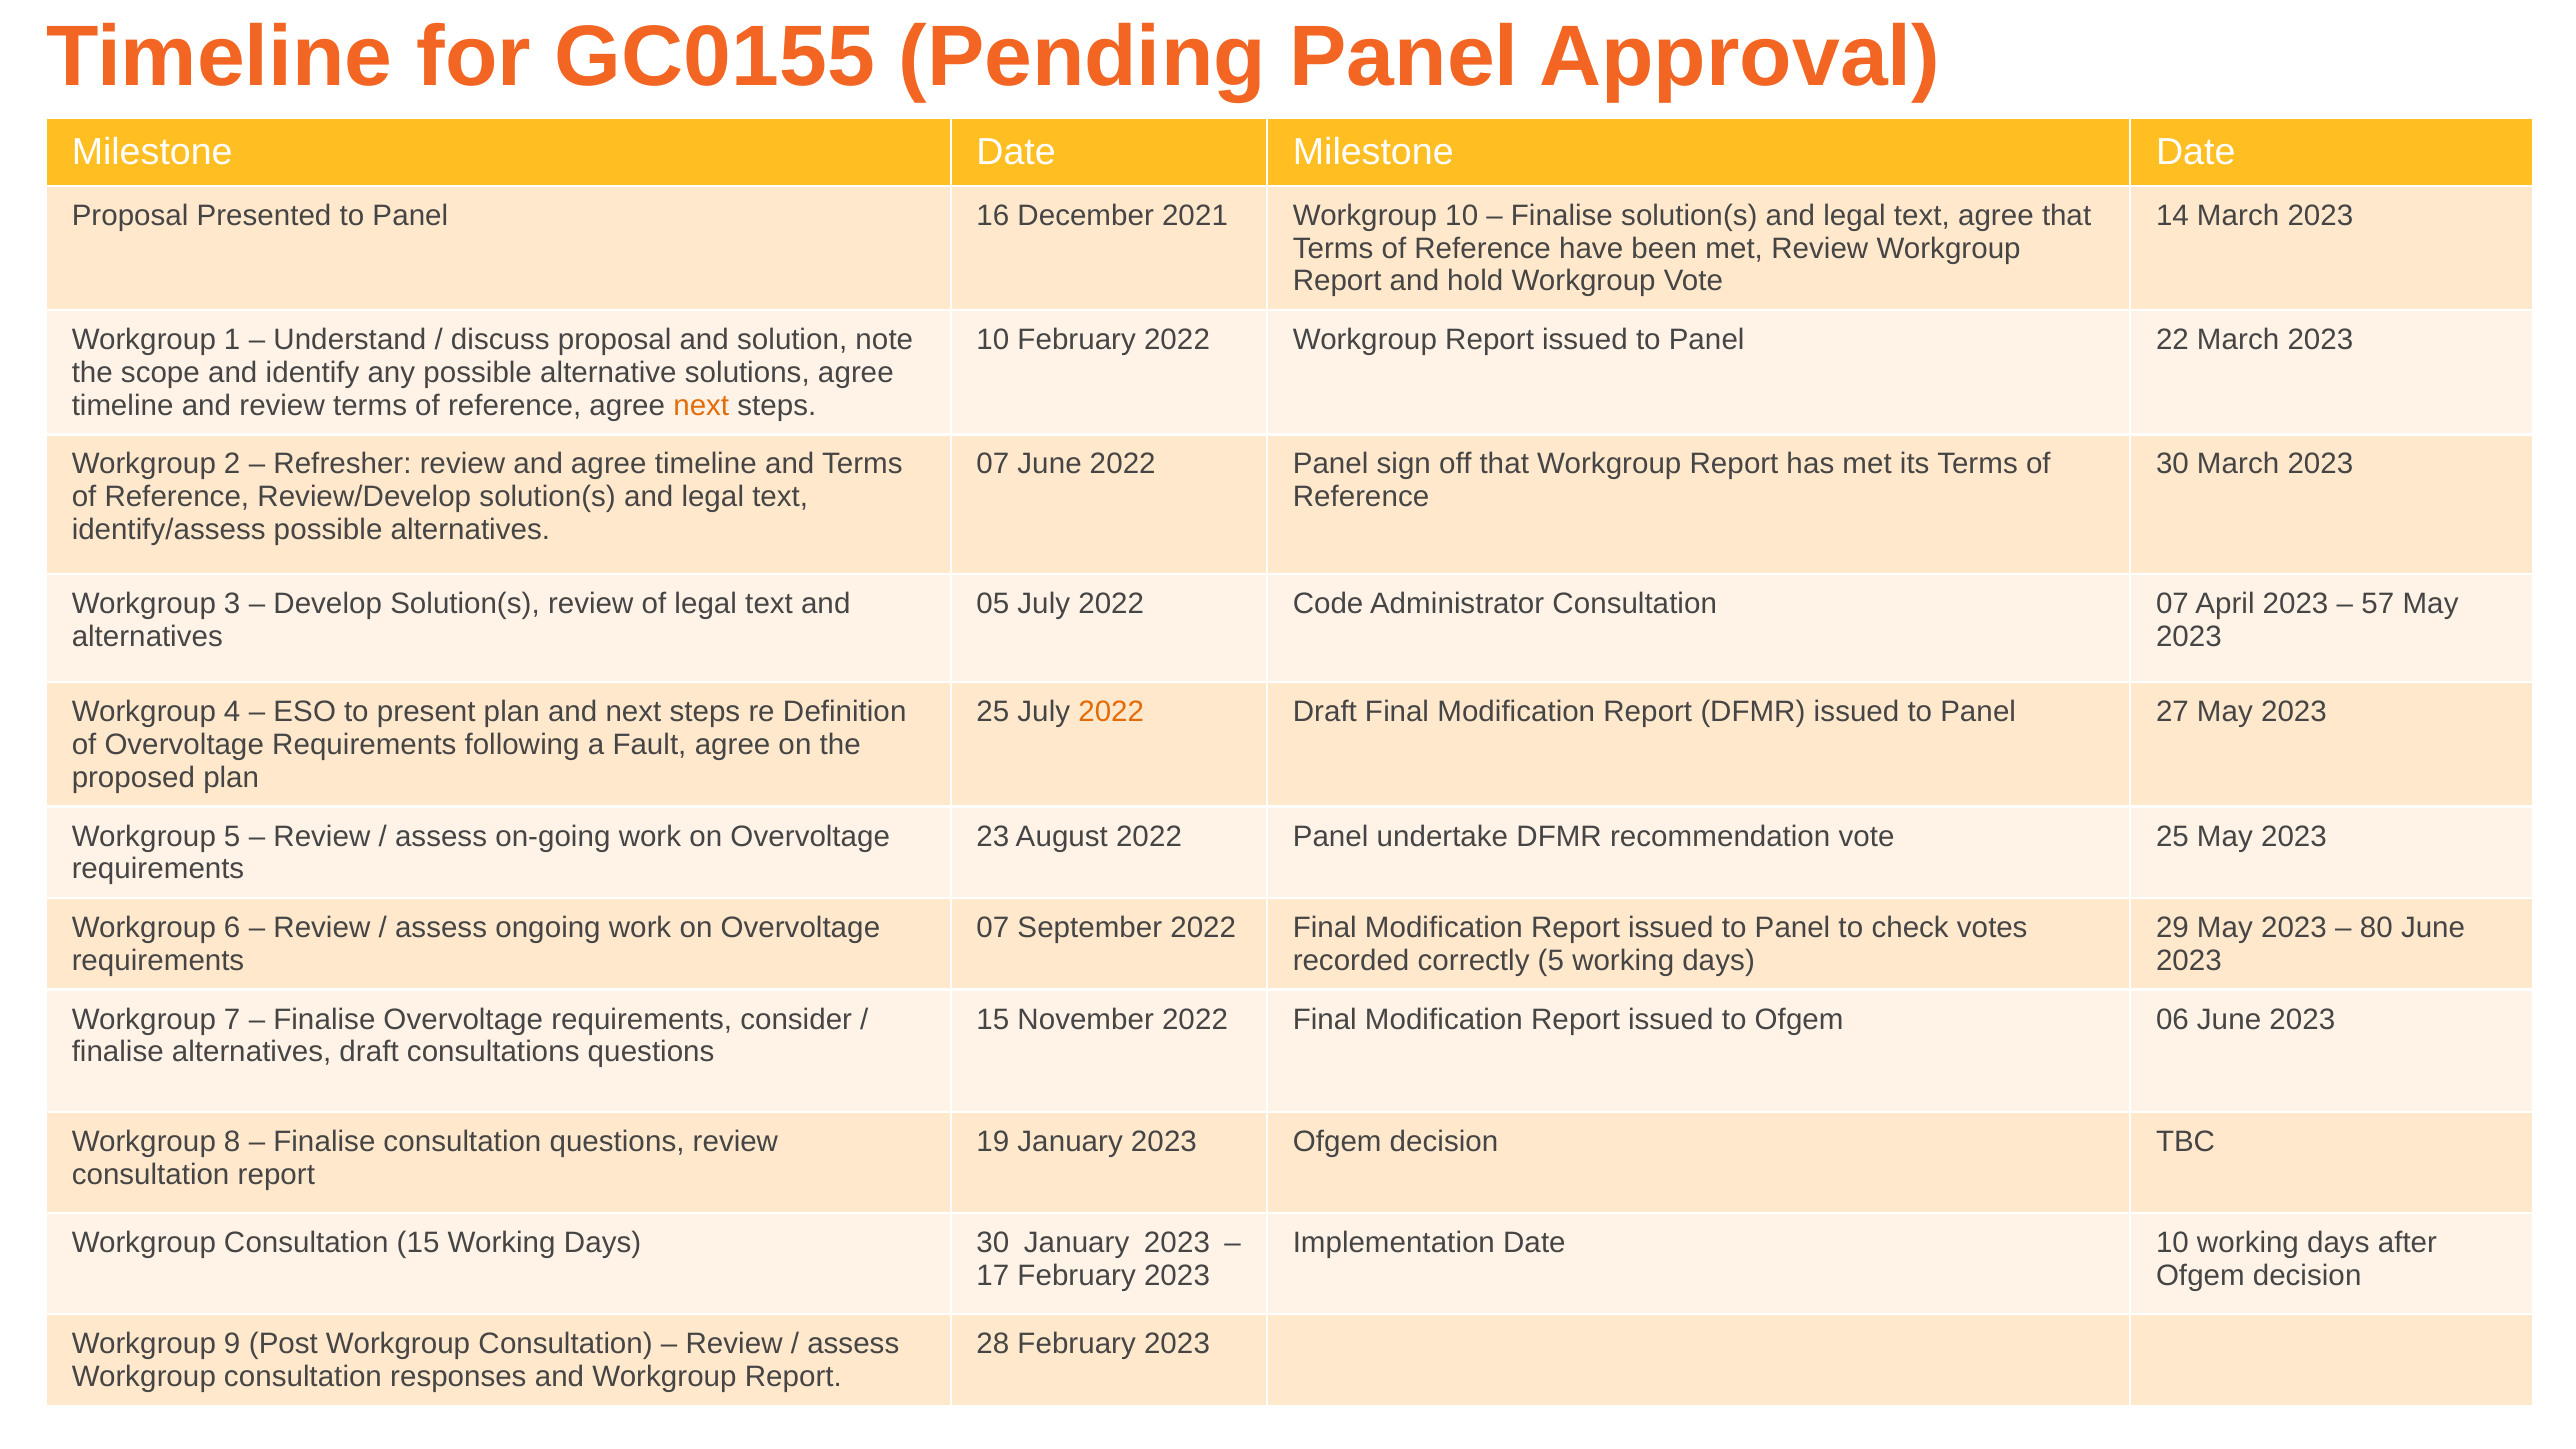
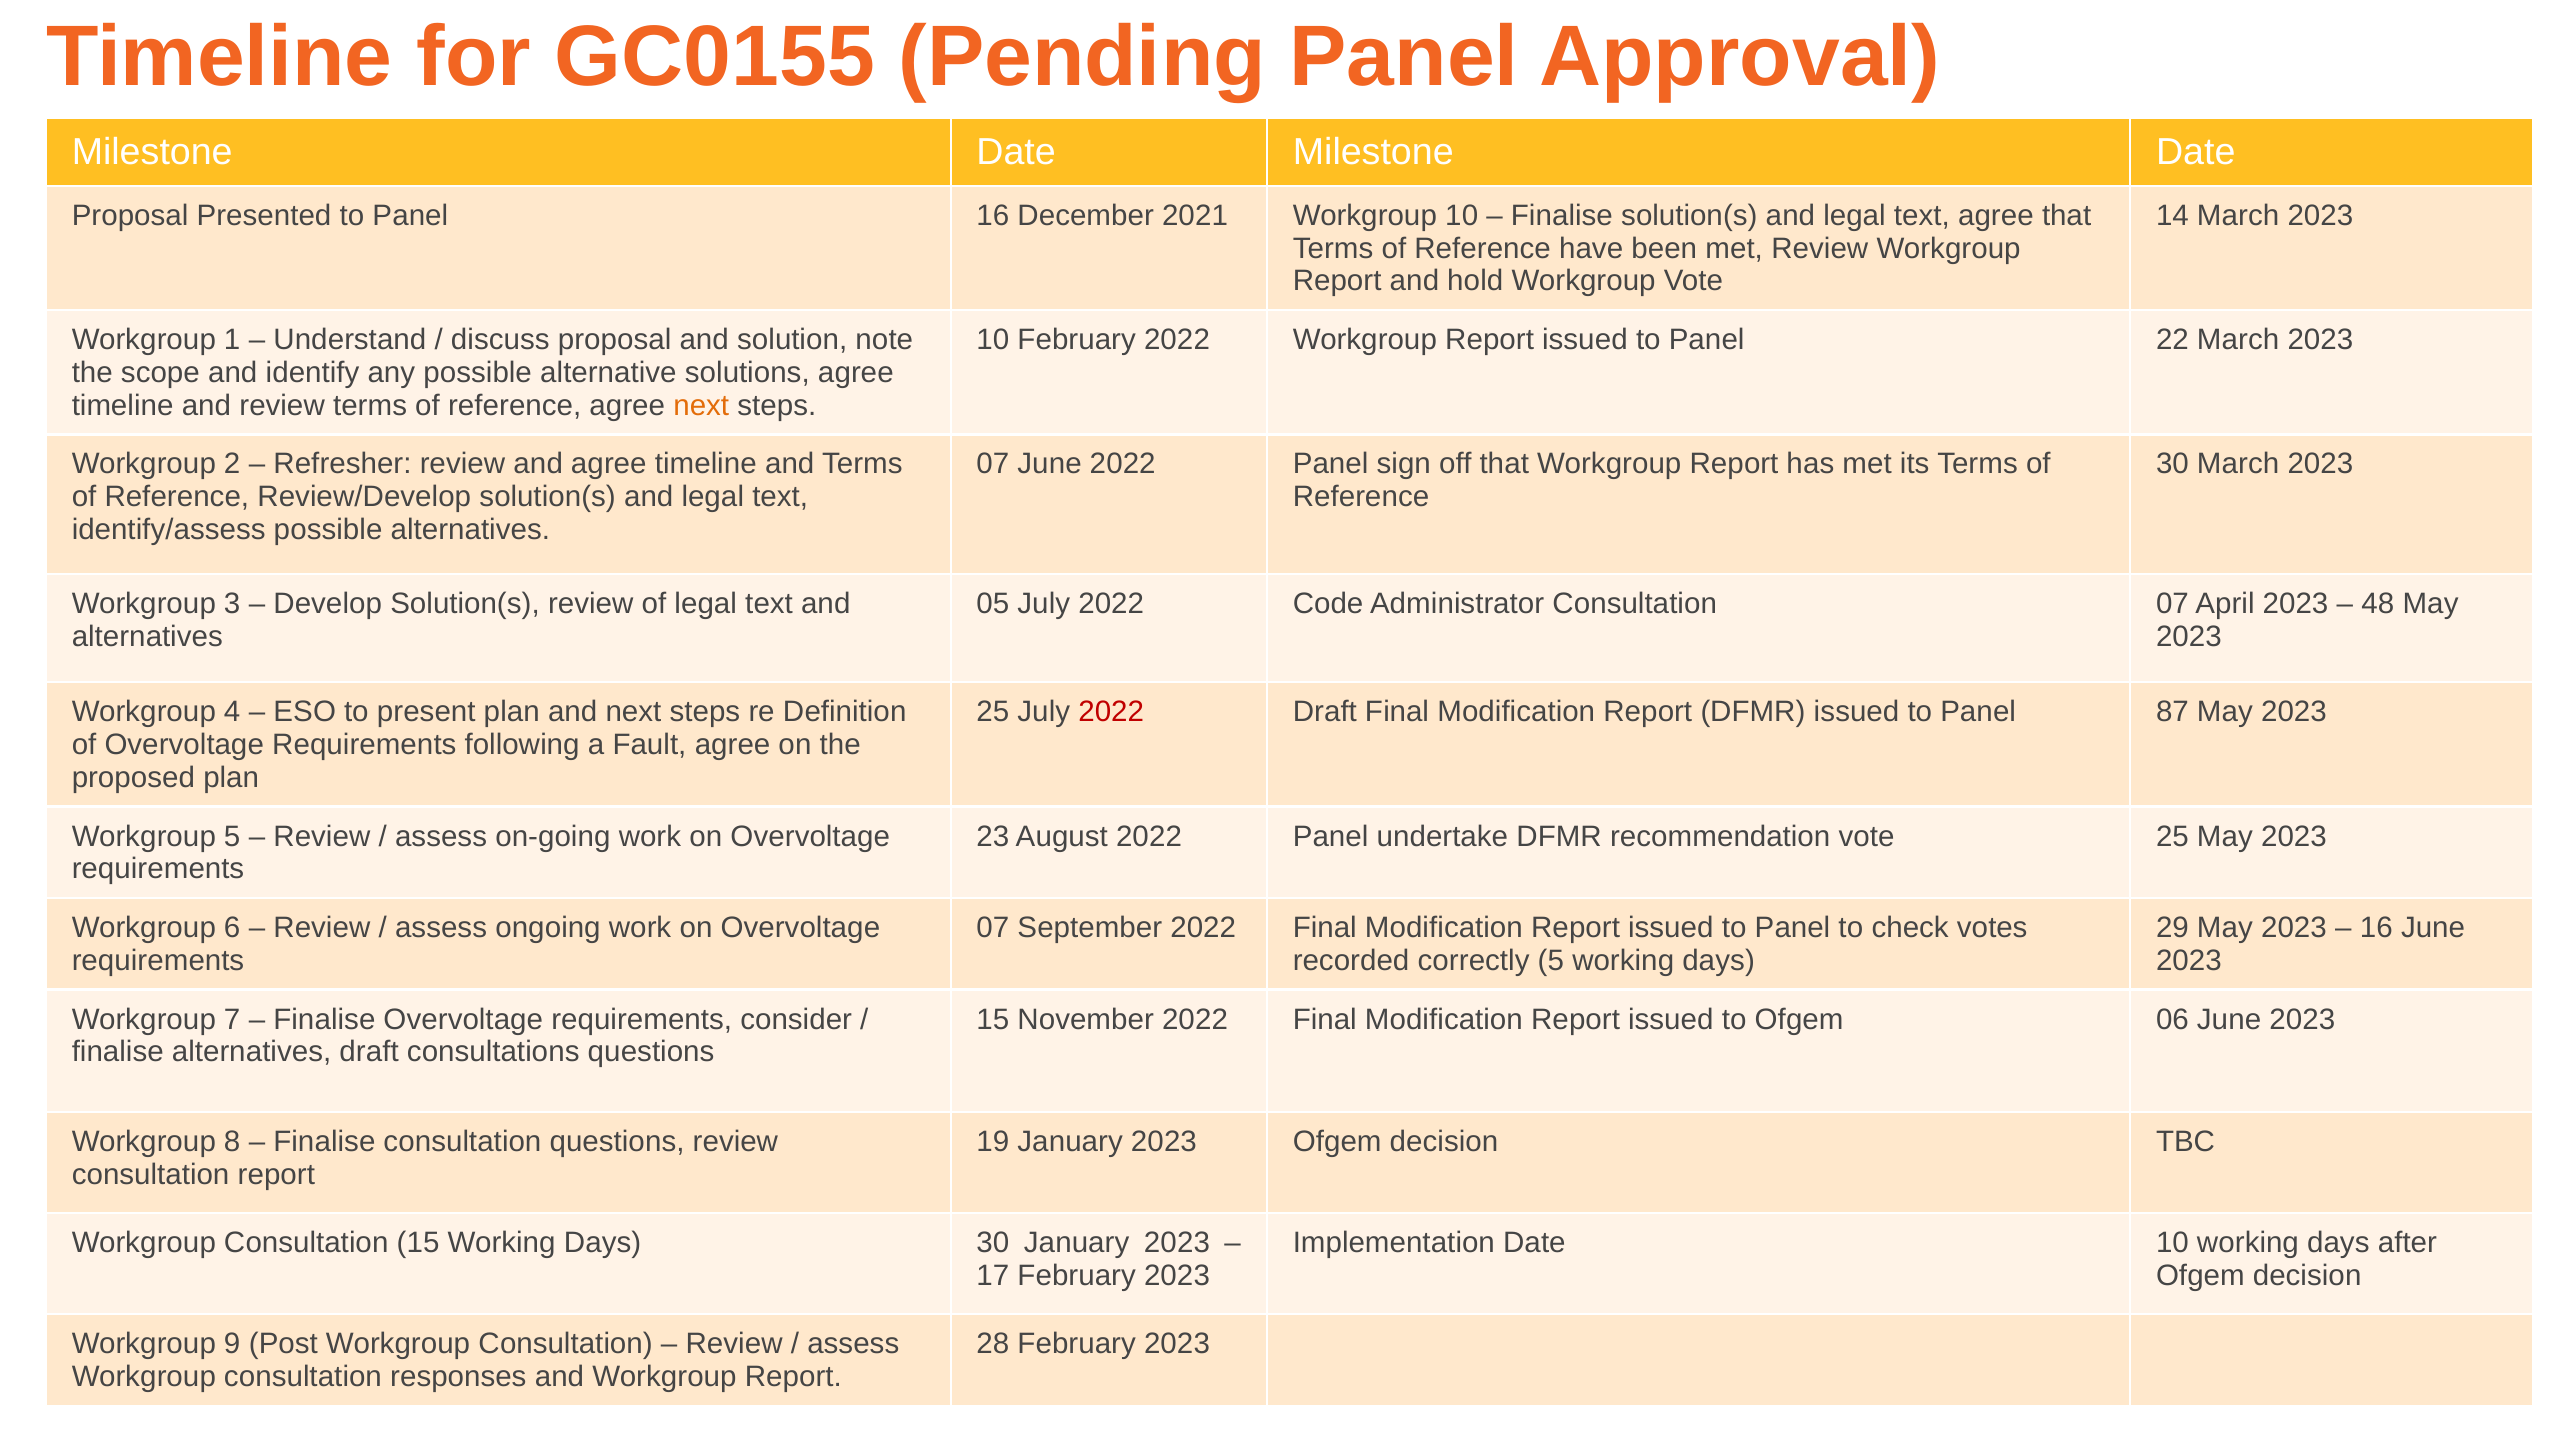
57: 57 -> 48
2022 at (1111, 712) colour: orange -> red
27: 27 -> 87
80 at (2376, 928): 80 -> 16
